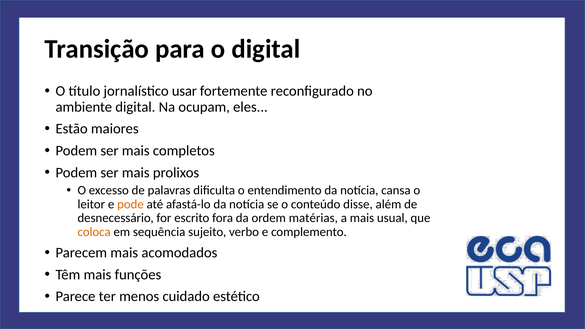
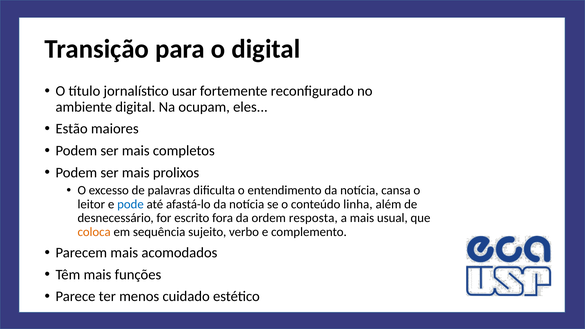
pode colour: orange -> blue
disse: disse -> linha
matérias: matérias -> resposta
